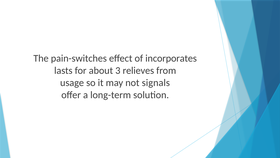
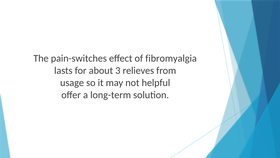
incorporates: incorporates -> fibromyalgia
signals: signals -> helpful
